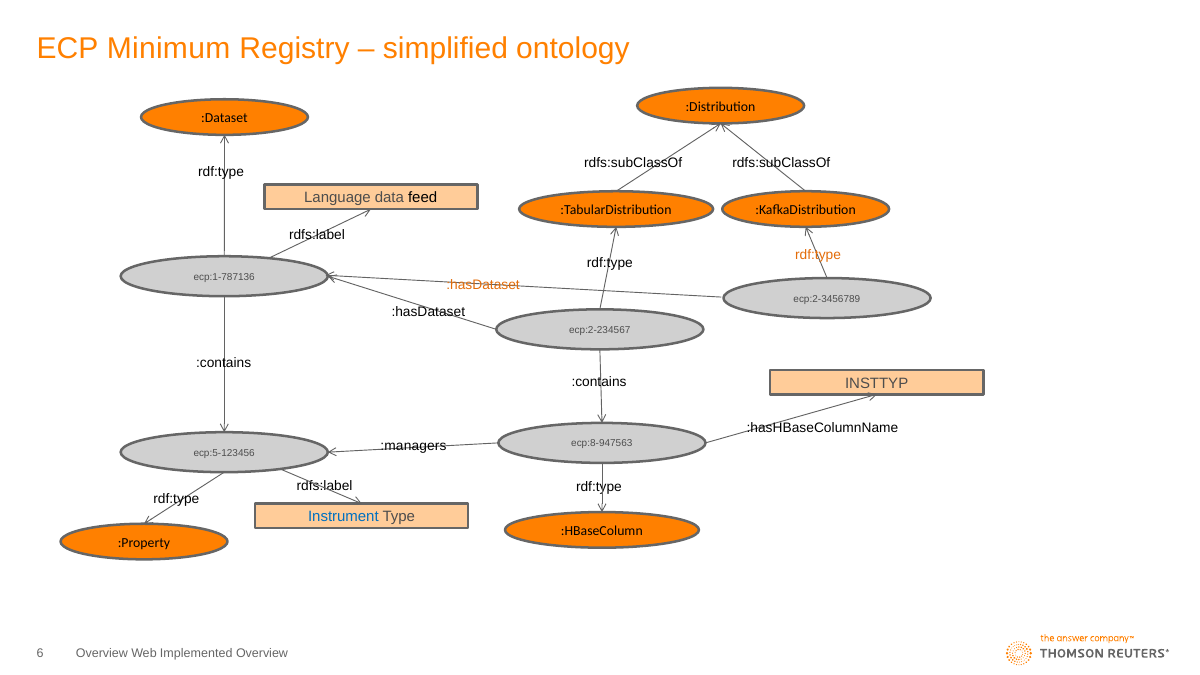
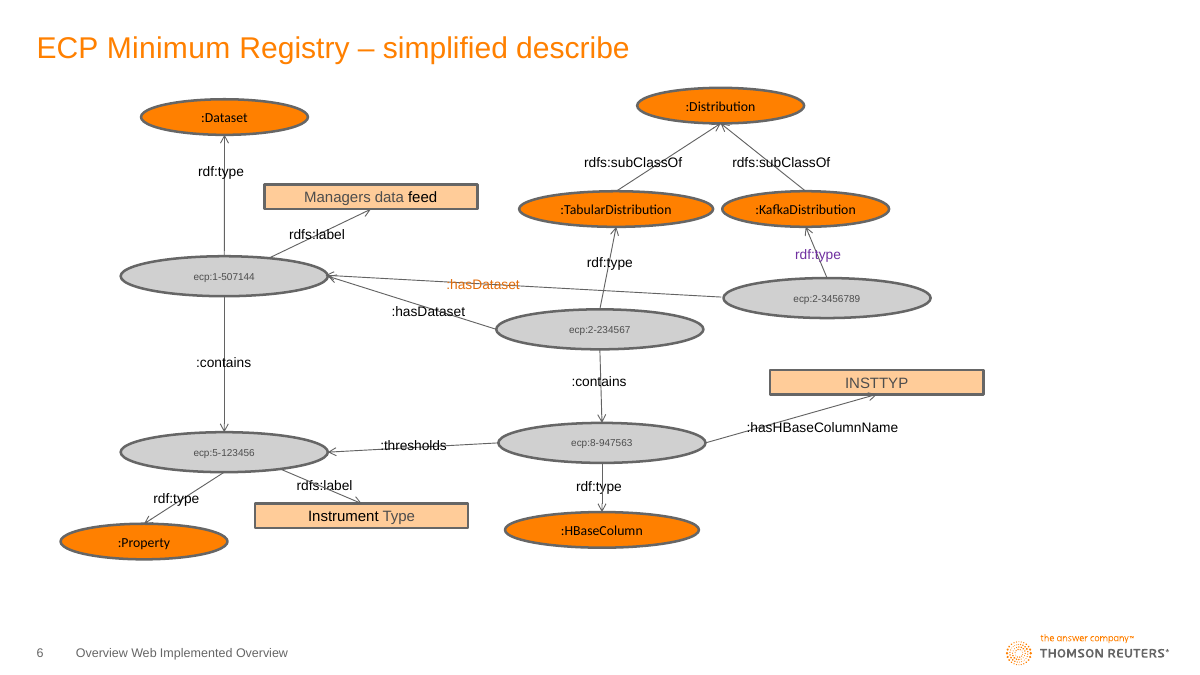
ontology: ontology -> describe
Language: Language -> Managers
rdf:type at (818, 255) colour: orange -> purple
ecp:1-787136: ecp:1-787136 -> ecp:1-507144
:managers: :managers -> :thresholds
Instrument colour: blue -> black
